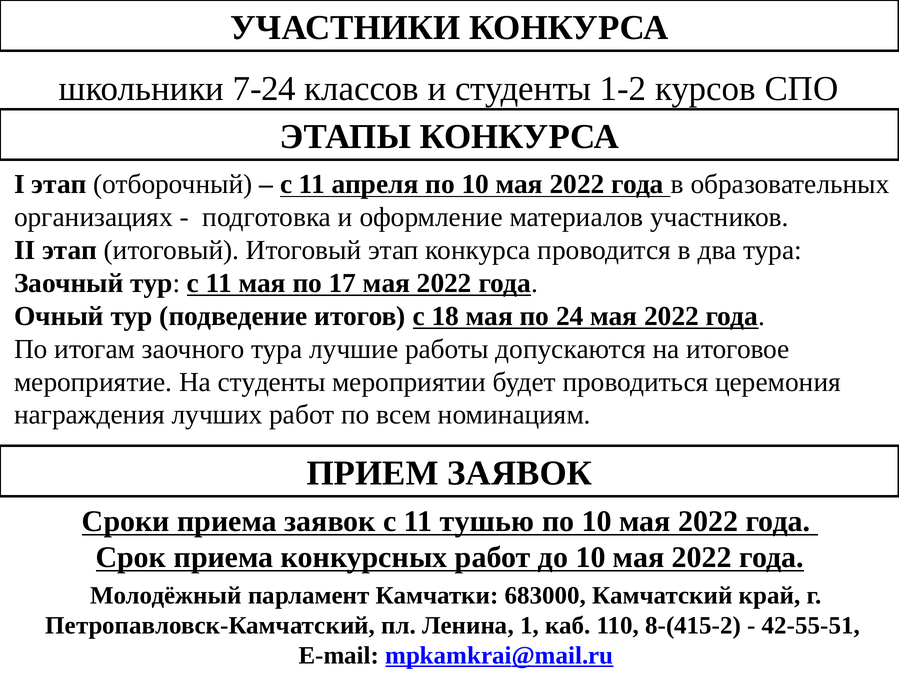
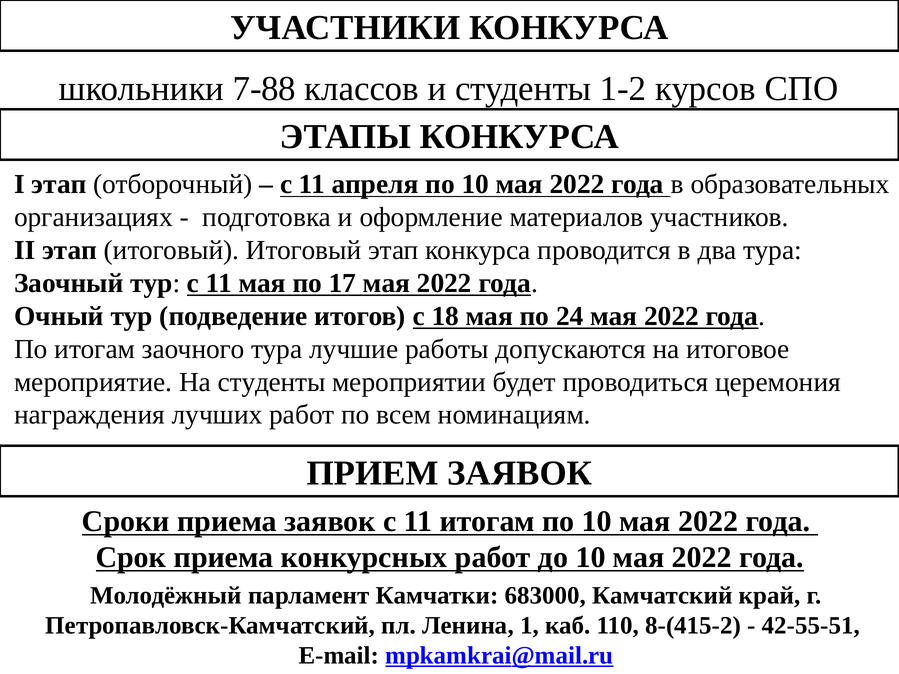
7-24: 7-24 -> 7-88
11 тушью: тушью -> итогам
